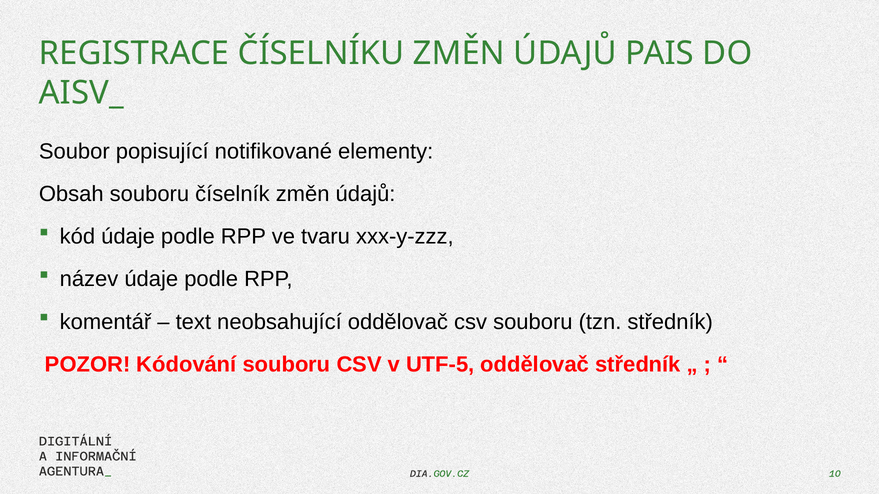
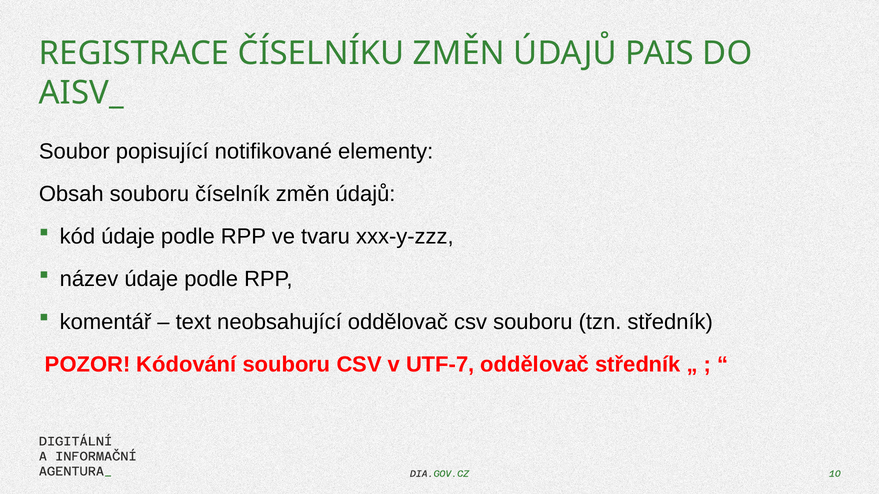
UTF-5: UTF-5 -> UTF-7
